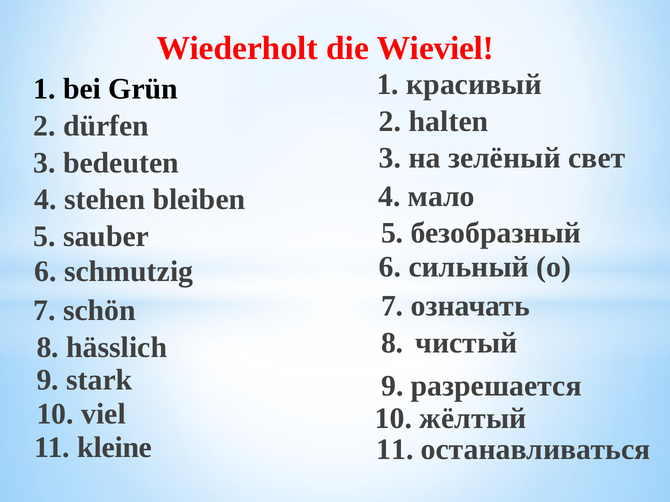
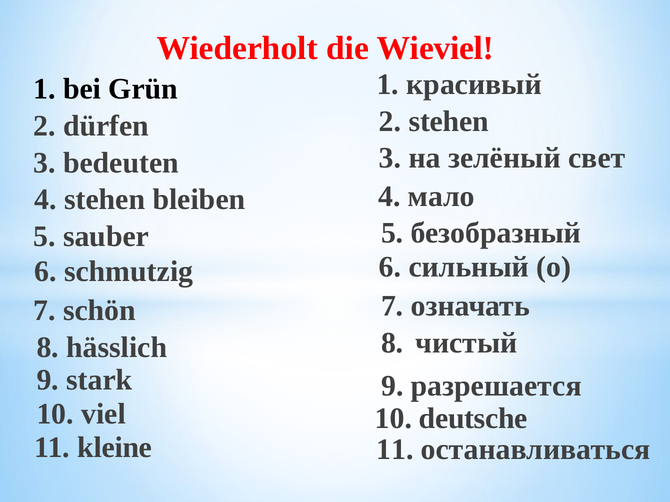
2 halten: halten -> stehen
жёлтый: жёлтый -> deutsche
